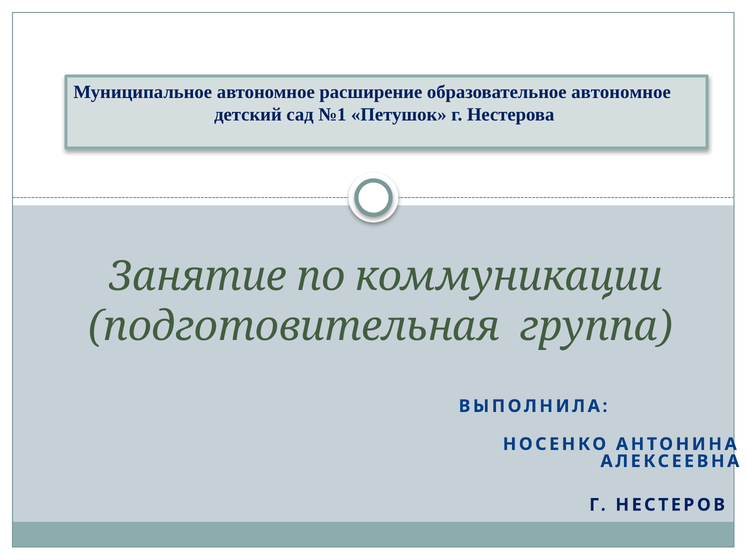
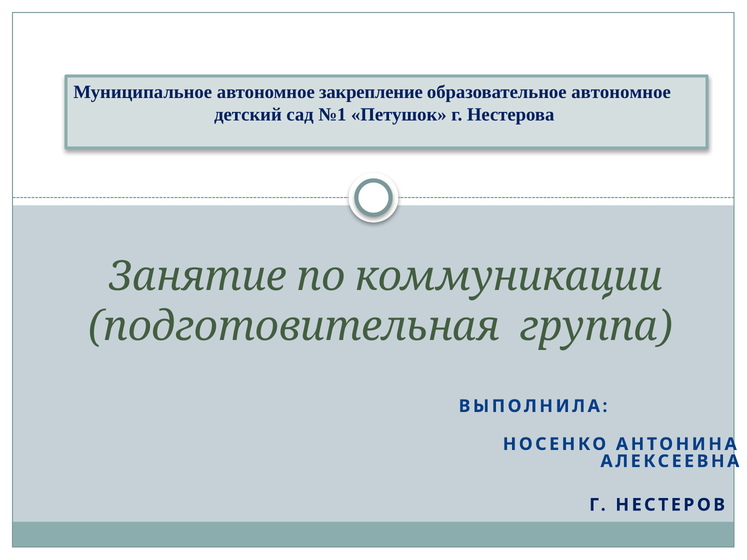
расширение: расширение -> закрепление
